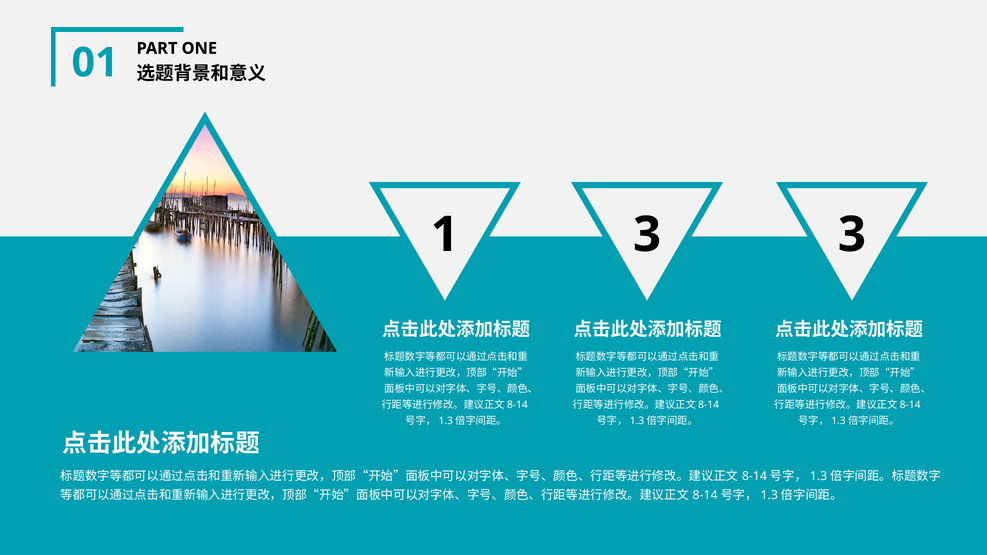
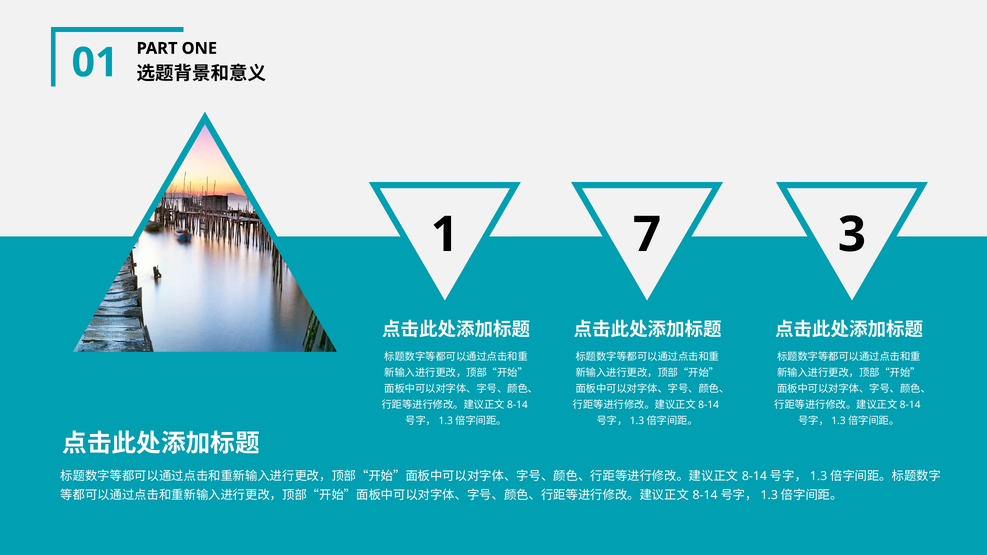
1 3: 3 -> 7
